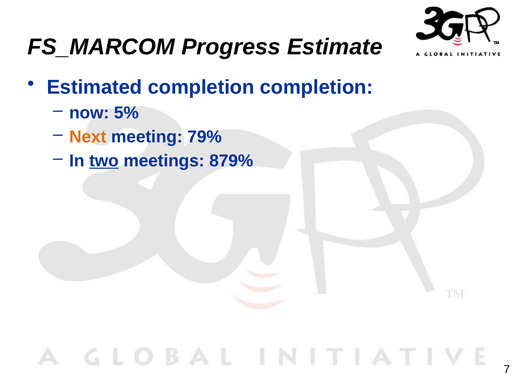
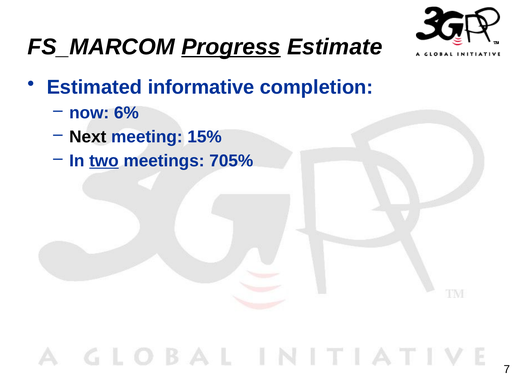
Progress underline: none -> present
Estimated completion: completion -> informative
5%: 5% -> 6%
Next colour: orange -> black
79%: 79% -> 15%
879%: 879% -> 705%
